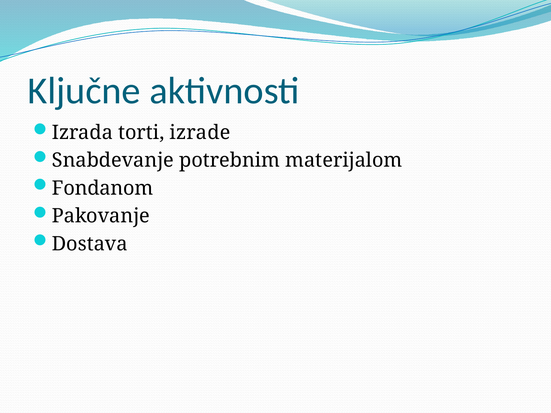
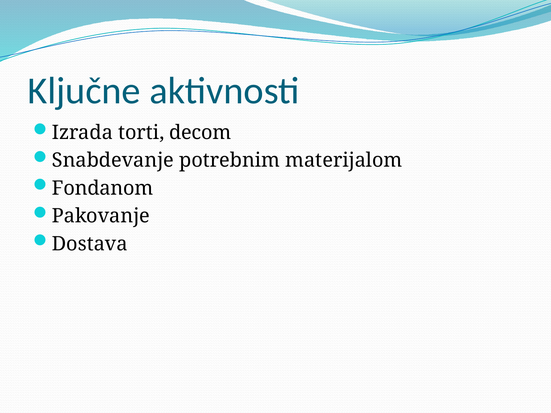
izrade: izrade -> decom
